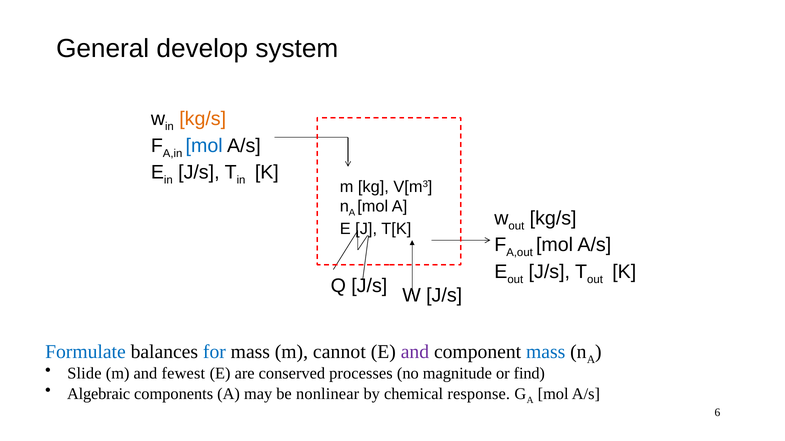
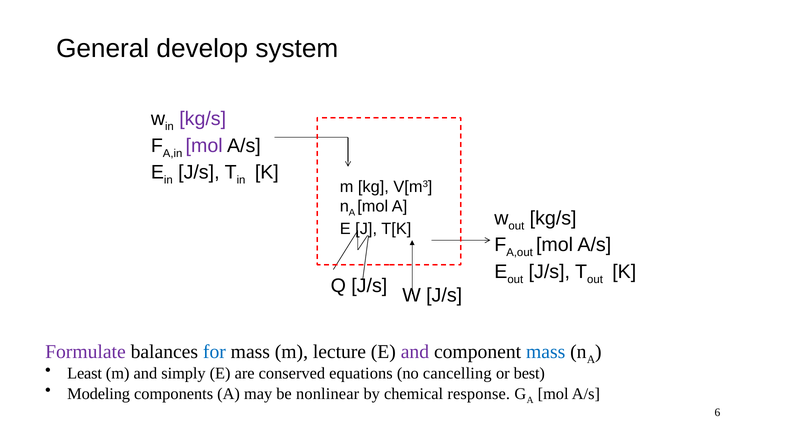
kg/s at (203, 119) colour: orange -> purple
mol at (204, 146) colour: blue -> purple
Formulate colour: blue -> purple
cannot: cannot -> lecture
Slide: Slide -> Least
fewest: fewest -> simply
processes: processes -> equations
magnitude: magnitude -> cancelling
find: find -> best
Algebraic: Algebraic -> Modeling
